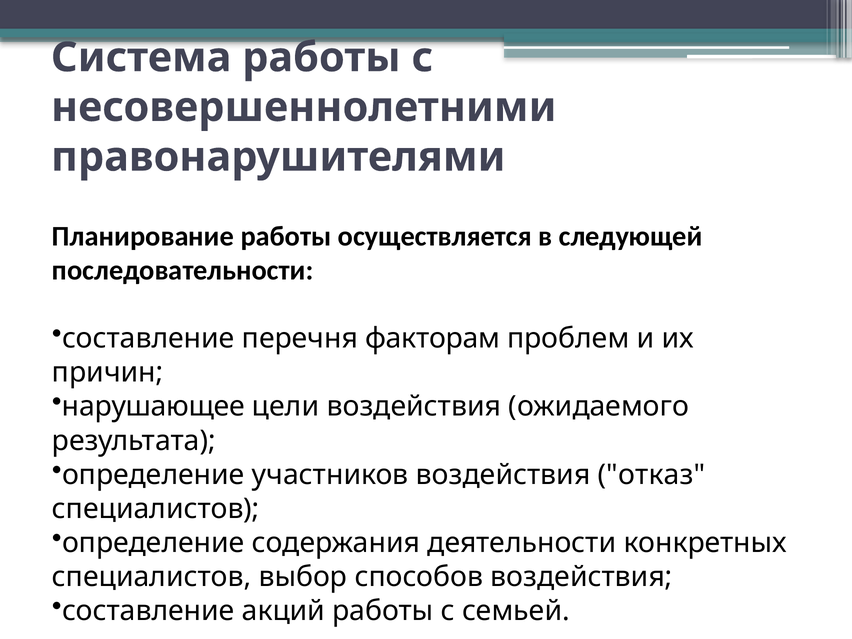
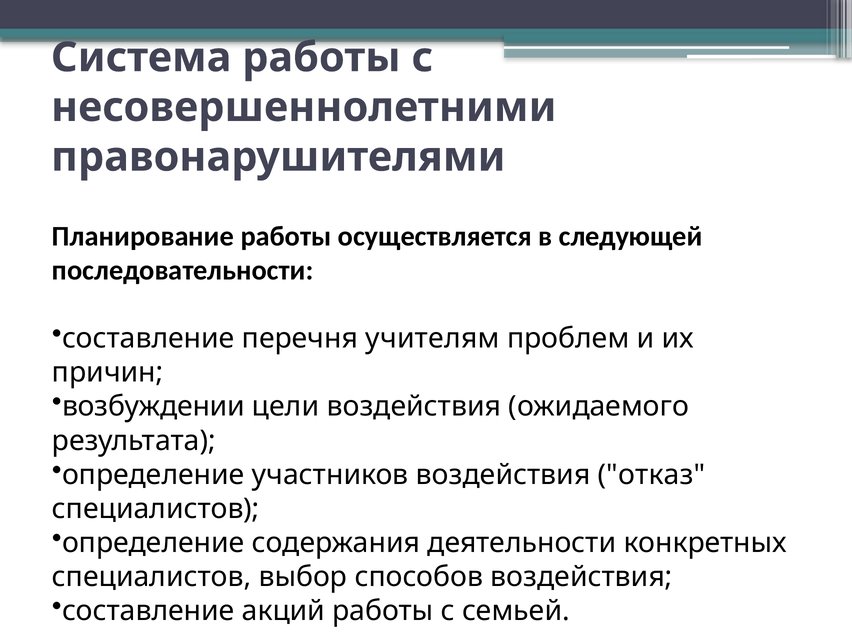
факторам: факторам -> учителям
нарушающее: нарушающее -> возбуждении
